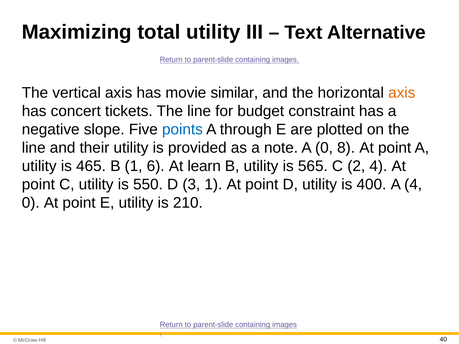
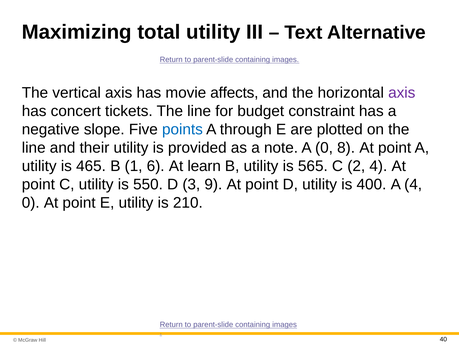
similar: similar -> affects
axis at (402, 93) colour: orange -> purple
3 1: 1 -> 9
